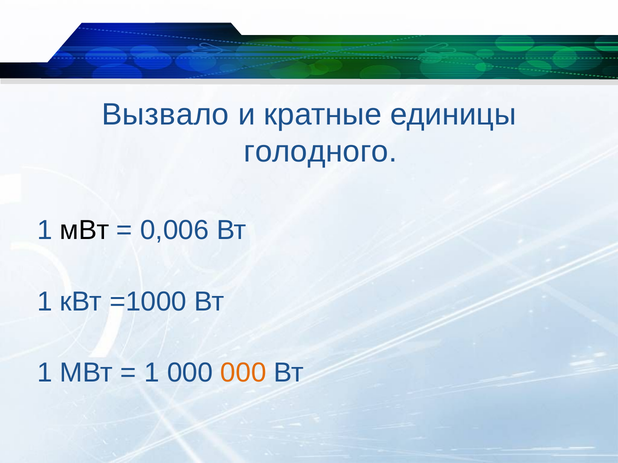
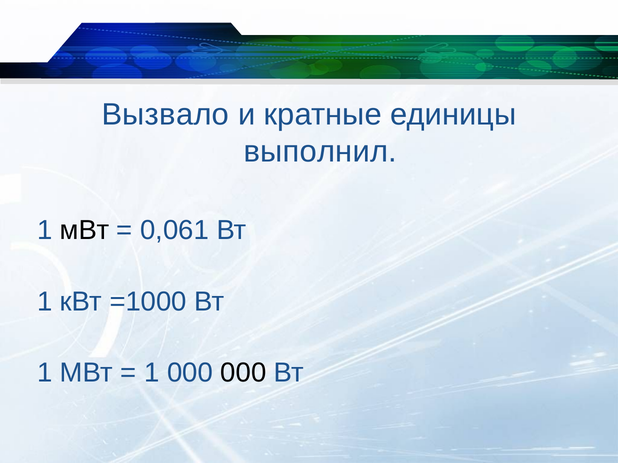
голодного: голодного -> выполнил
0,006: 0,006 -> 0,061
000 at (243, 373) colour: orange -> black
